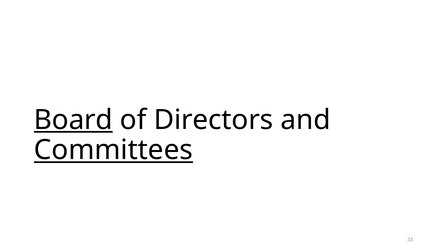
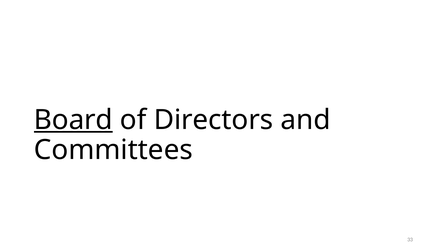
Committees underline: present -> none
